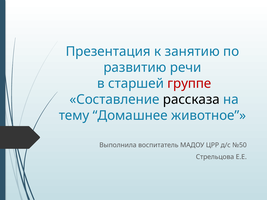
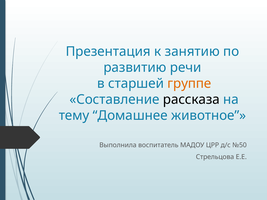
группе colour: red -> orange
